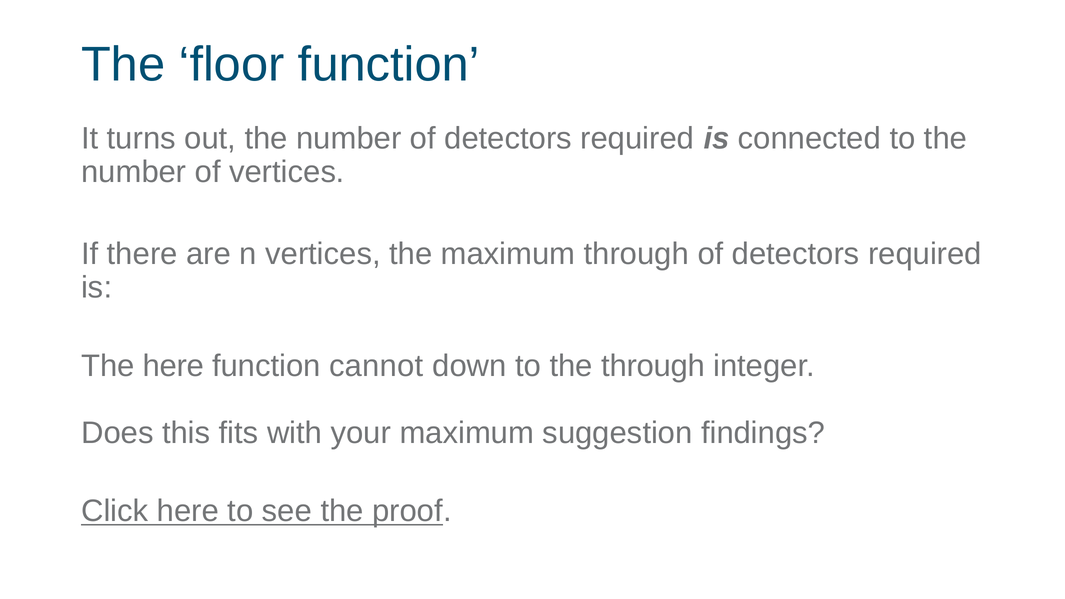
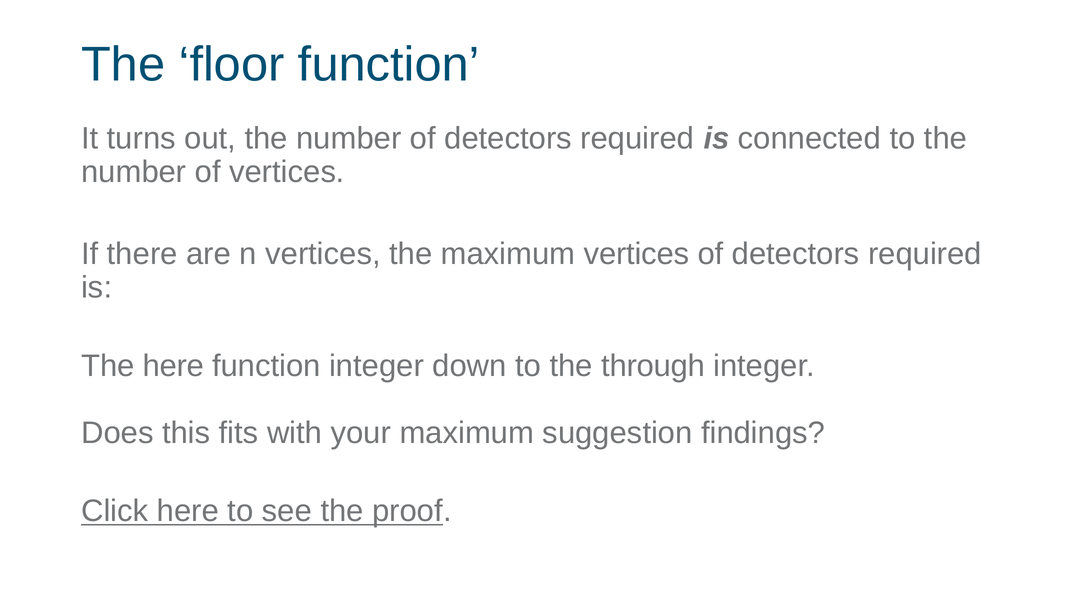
maximum through: through -> vertices
function cannot: cannot -> integer
